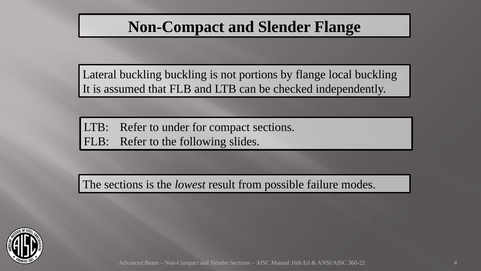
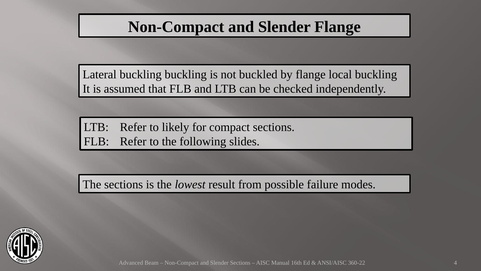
portions: portions -> buckled
under: under -> likely
